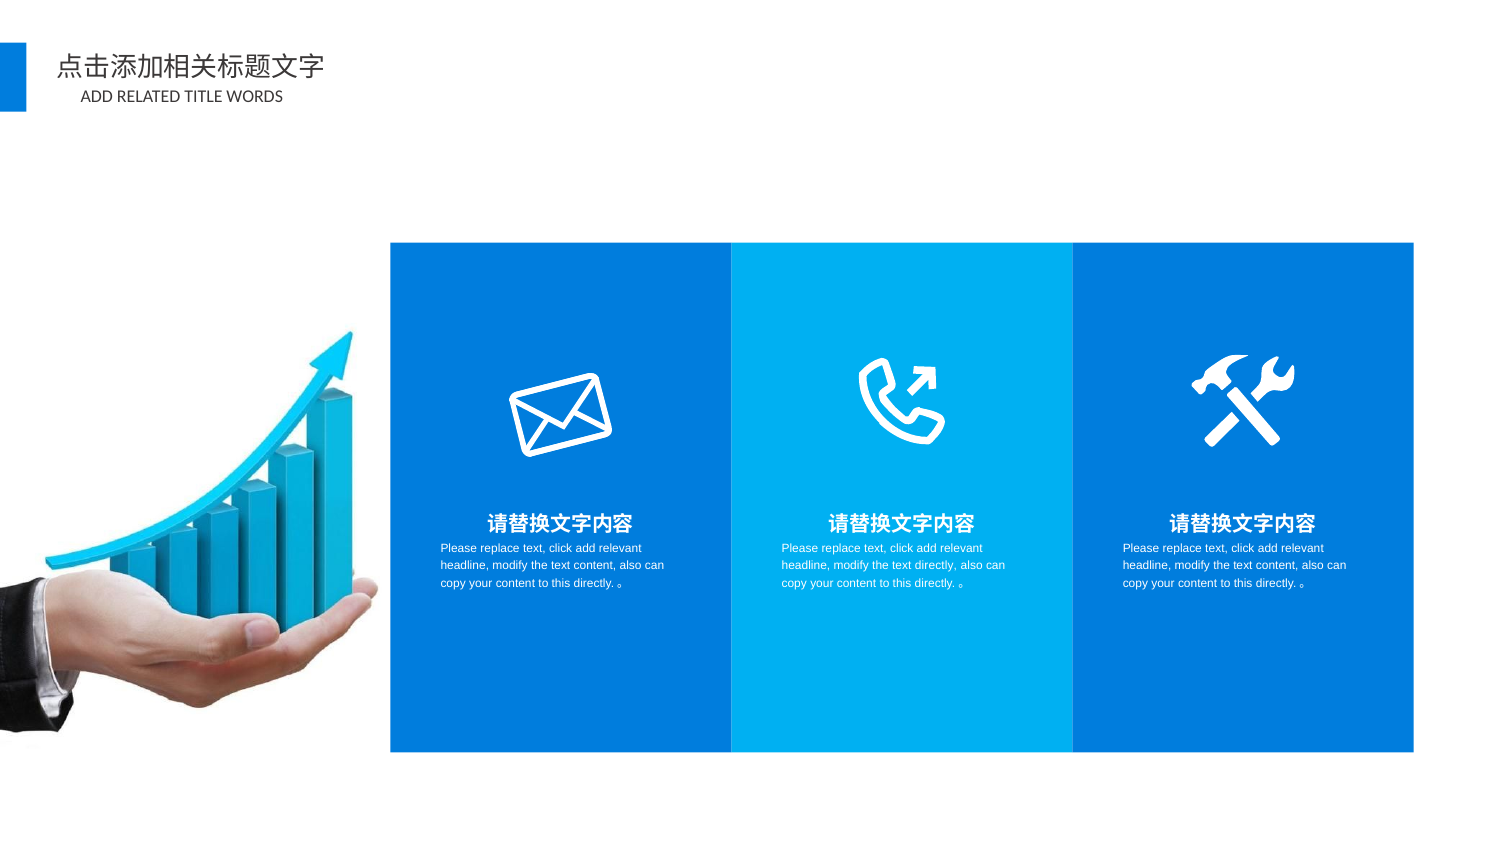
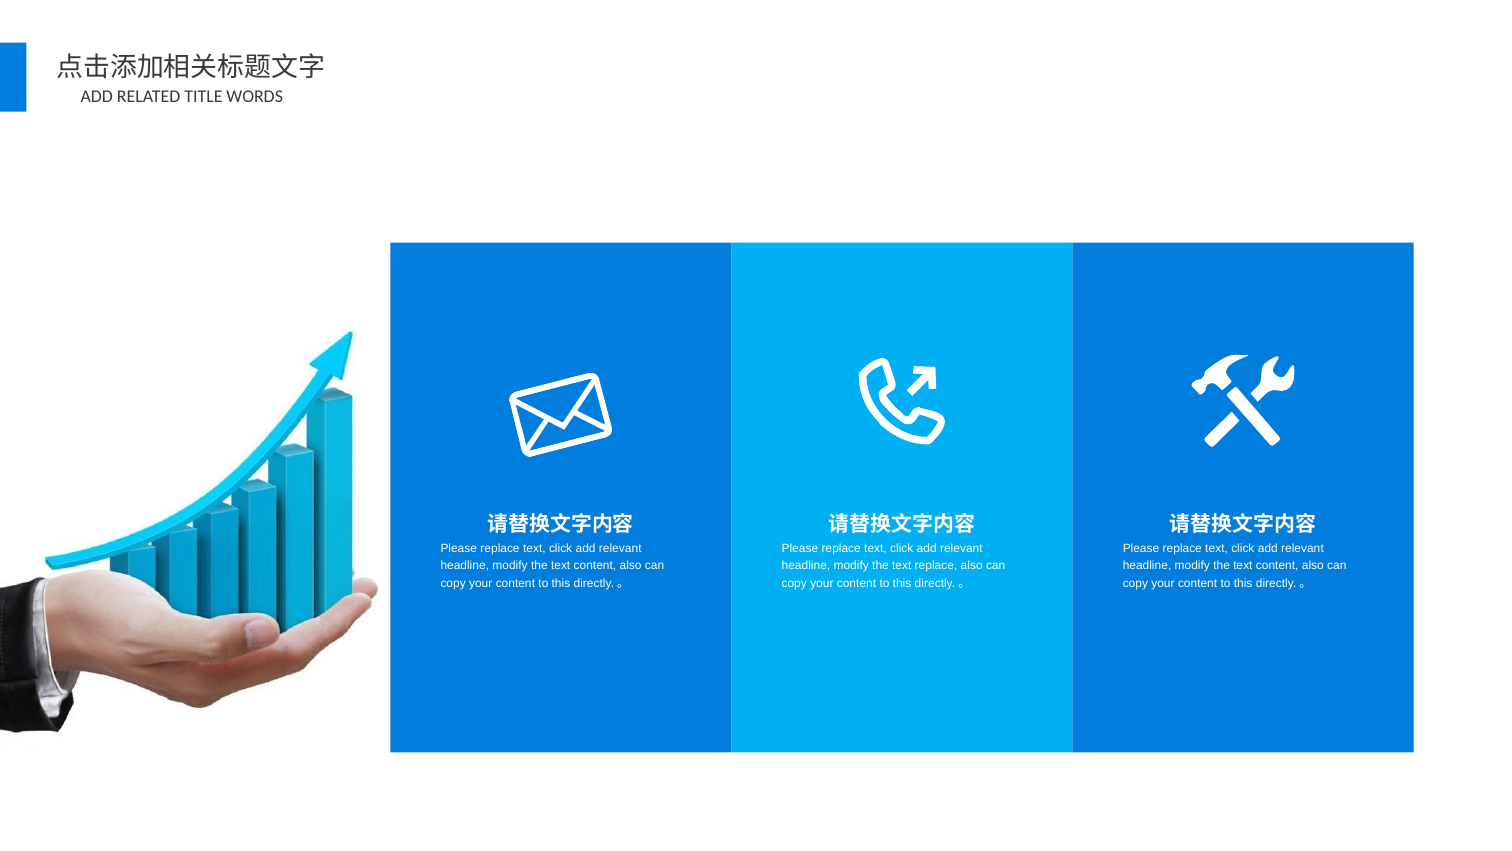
text directly: directly -> replace
